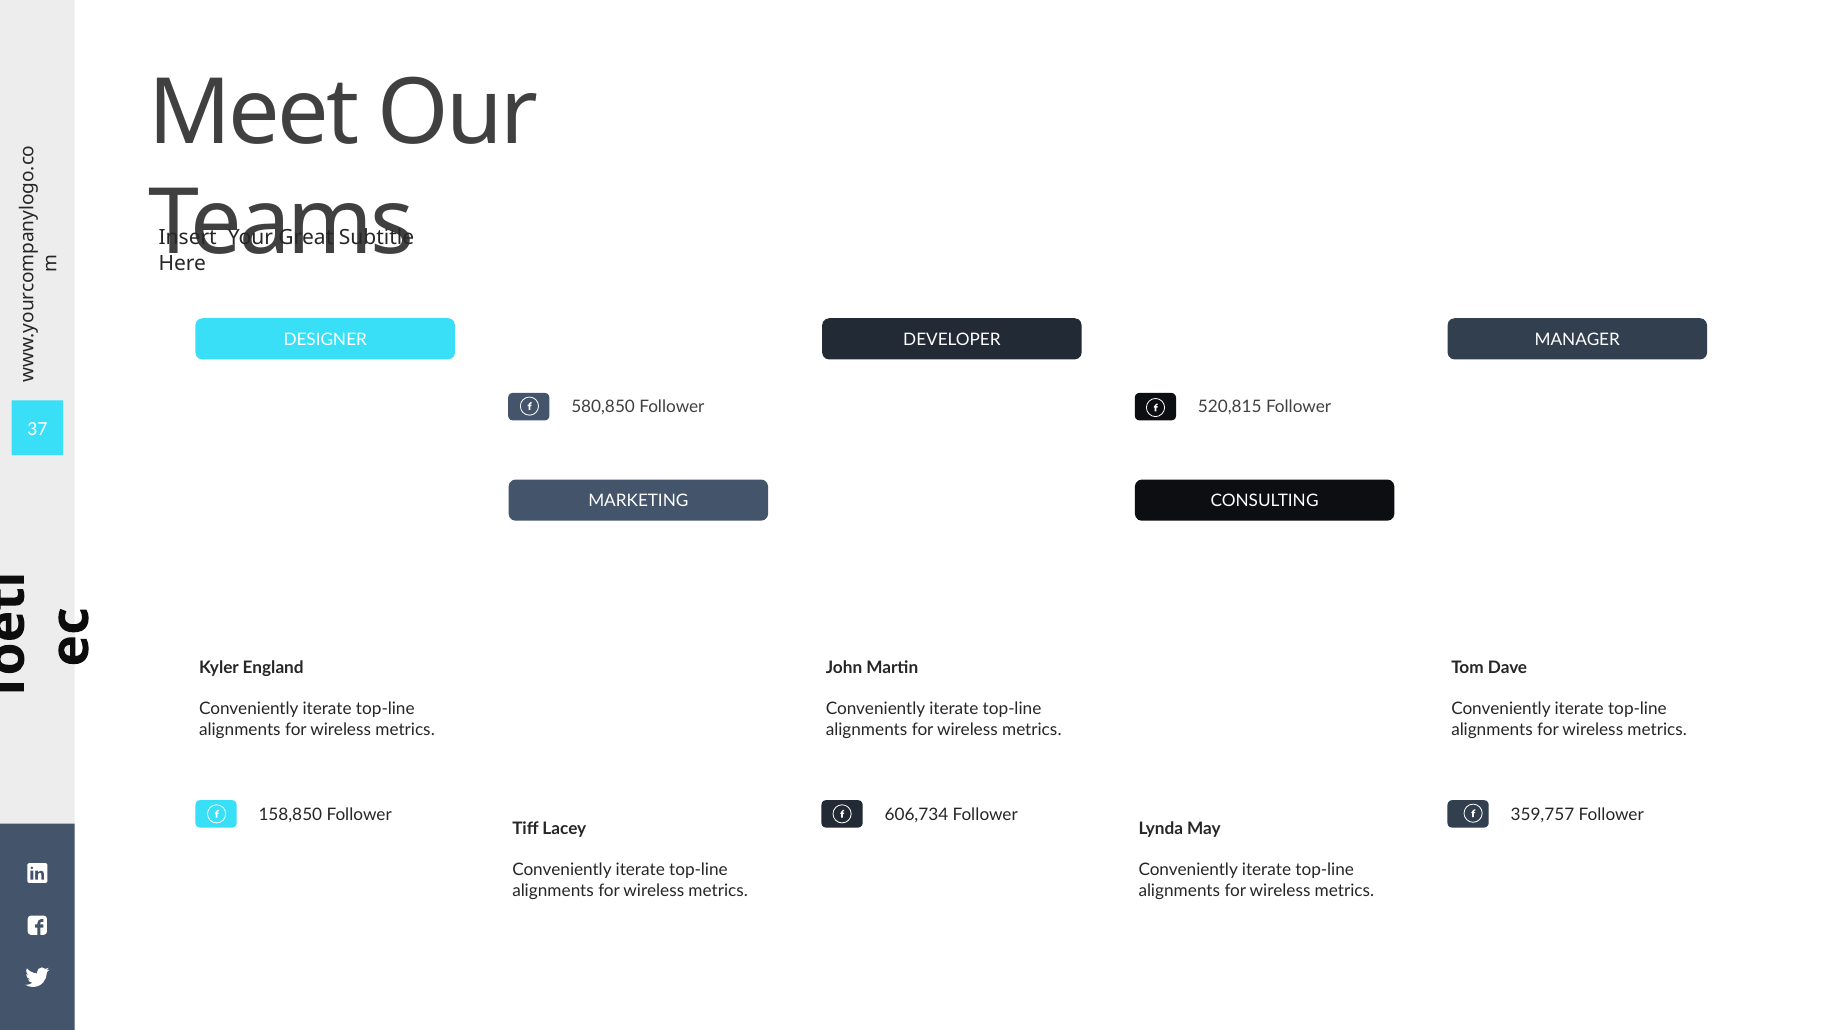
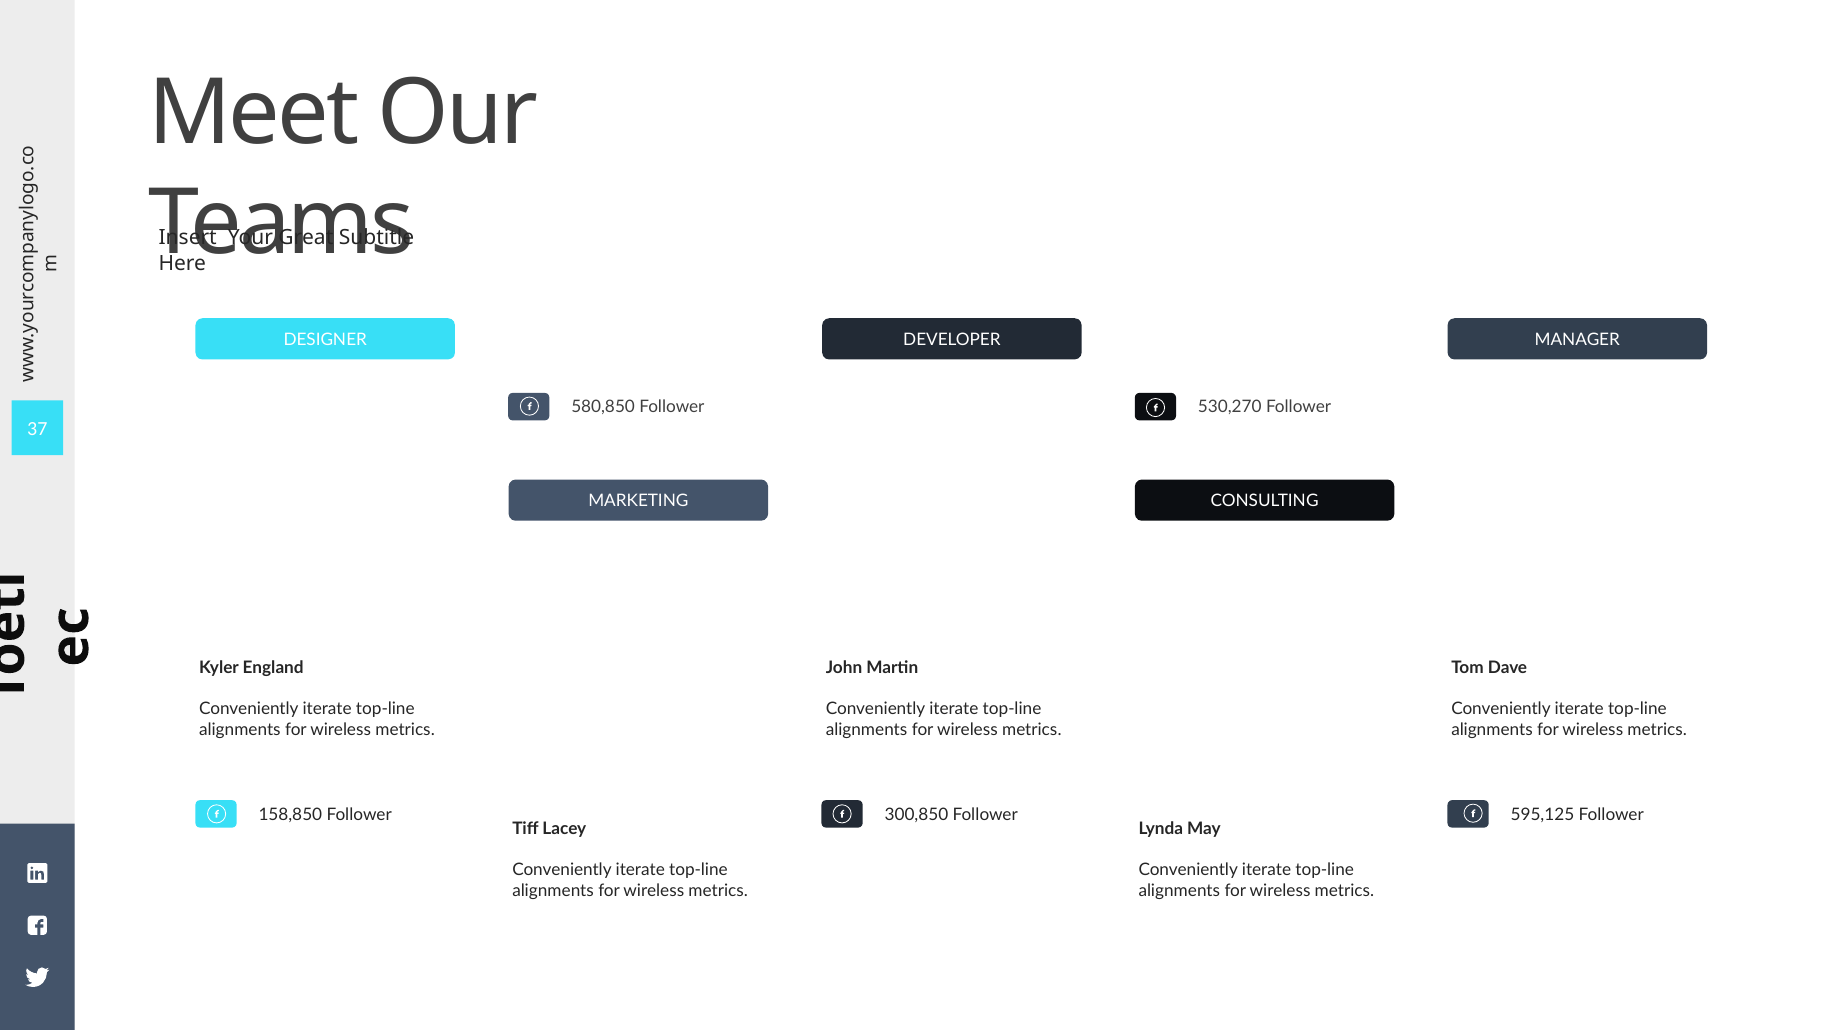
520,815: 520,815 -> 530,270
606,734: 606,734 -> 300,850
359,757: 359,757 -> 595,125
